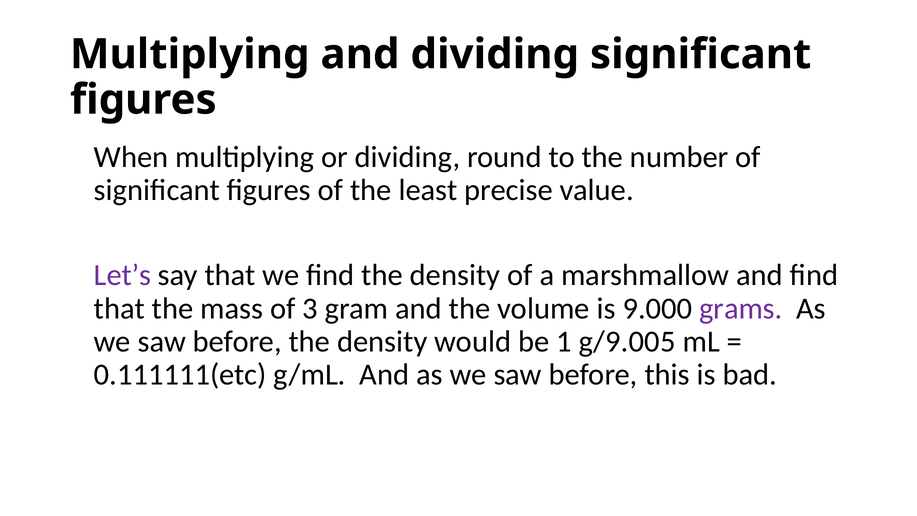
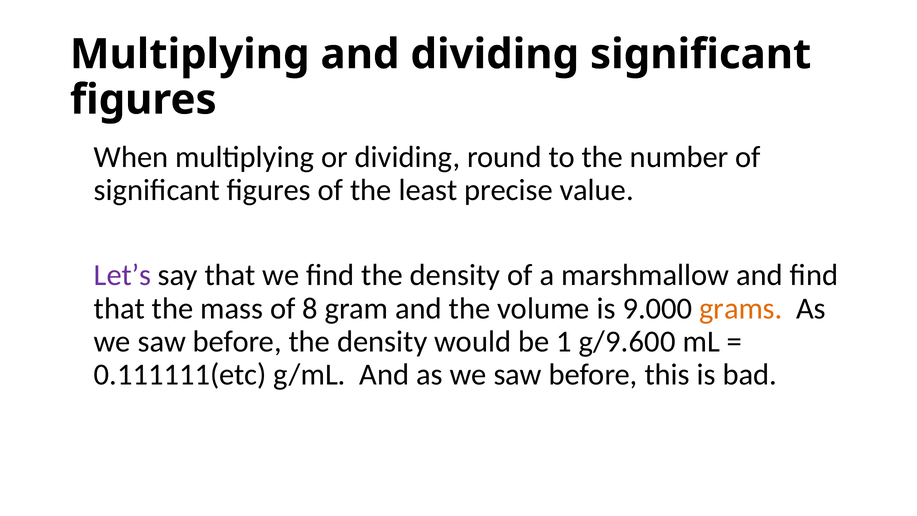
3: 3 -> 8
grams colour: purple -> orange
g/9.005: g/9.005 -> g/9.600
